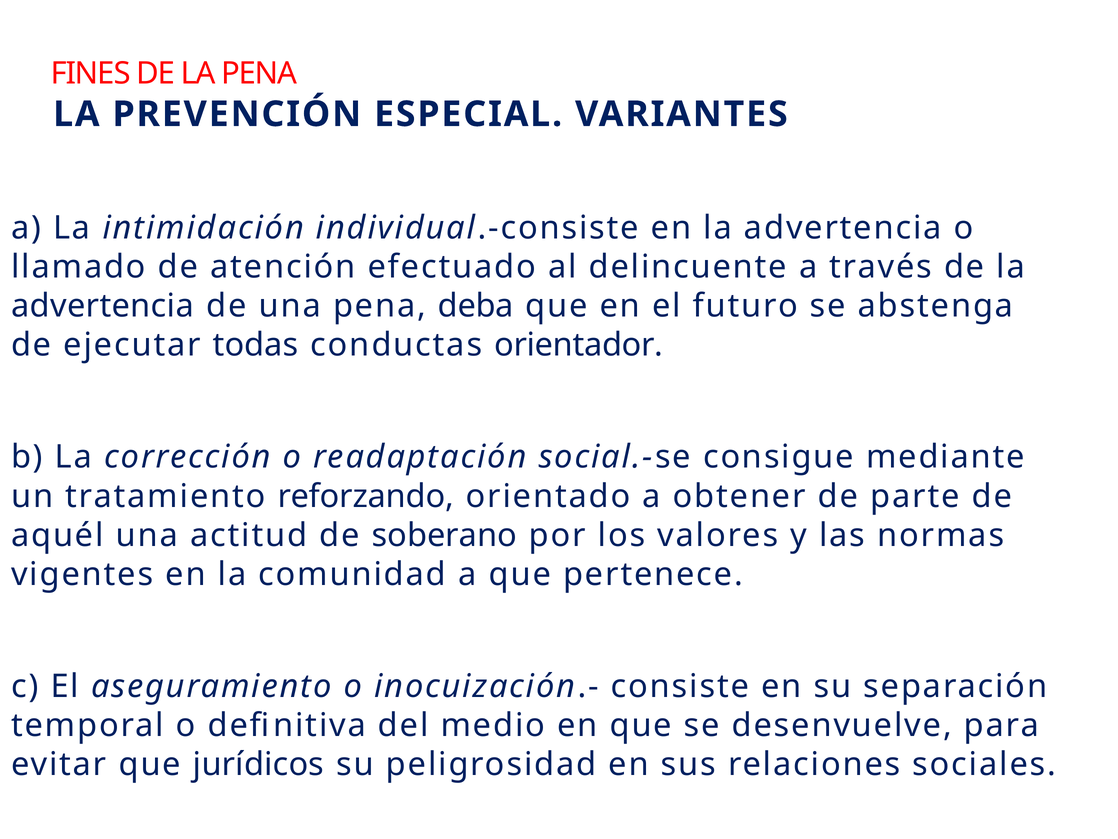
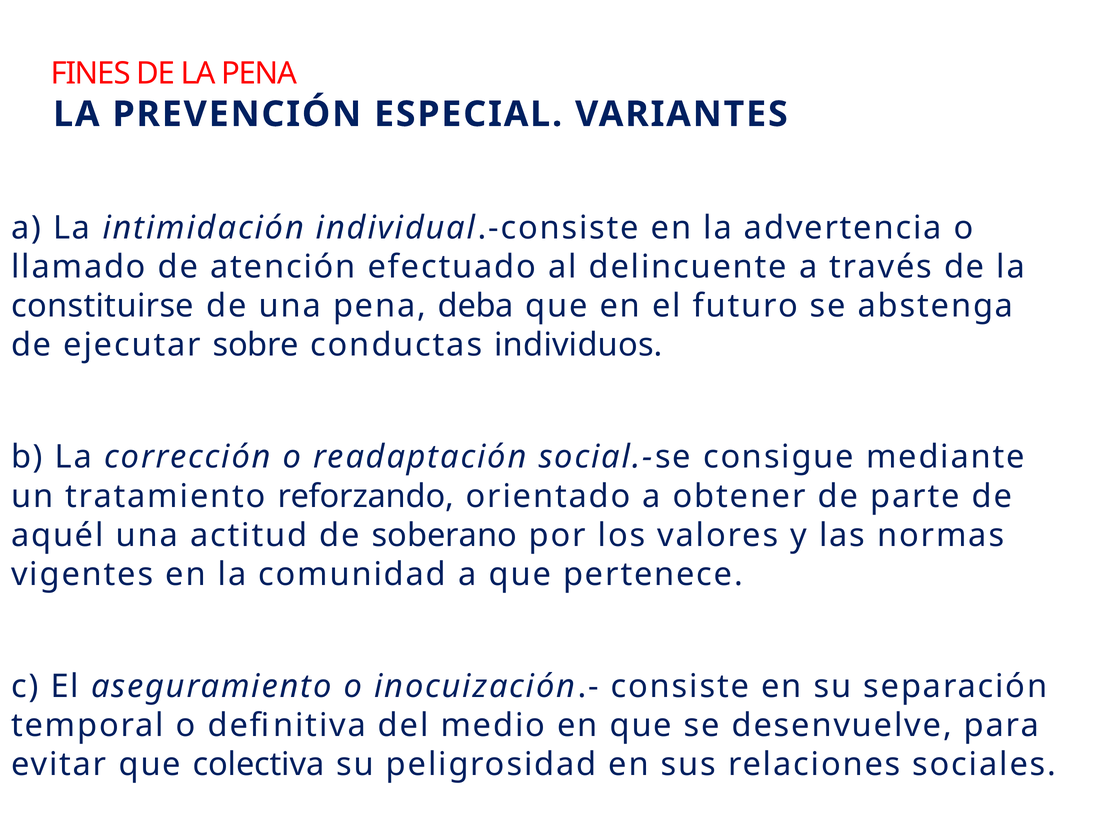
advertencia at (103, 306): advertencia -> constituirse
todas: todas -> sobre
orientador: orientador -> individuos
jurídicos: jurídicos -> colectiva
